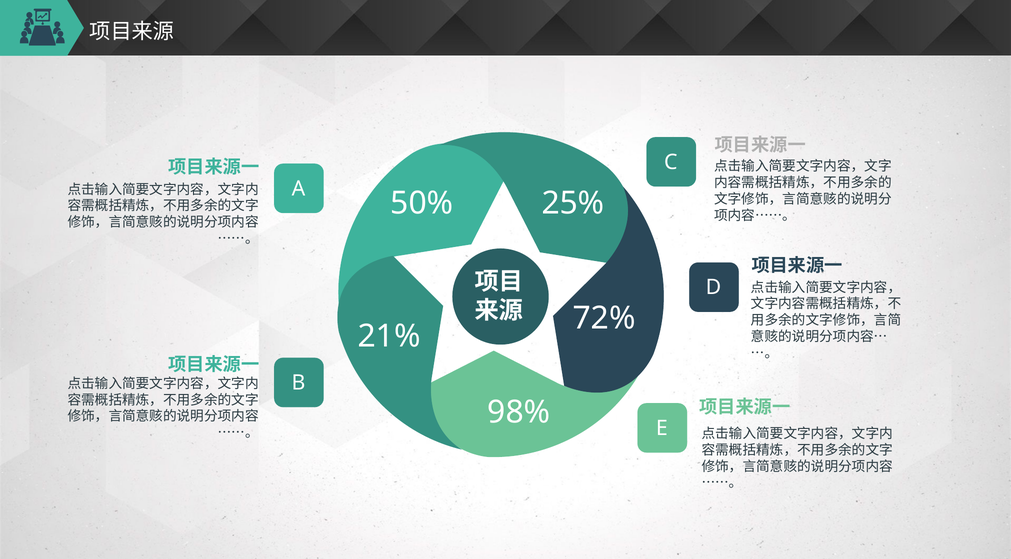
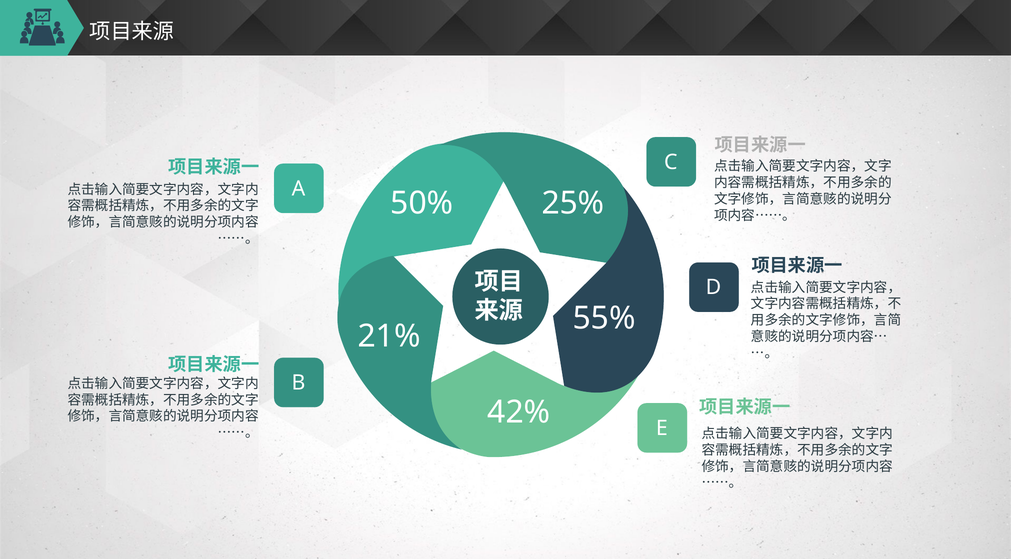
72%: 72% -> 55%
98%: 98% -> 42%
